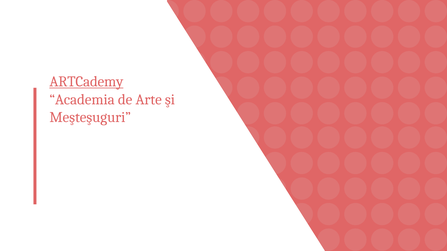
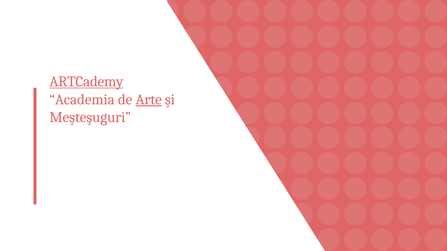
Arte underline: none -> present
